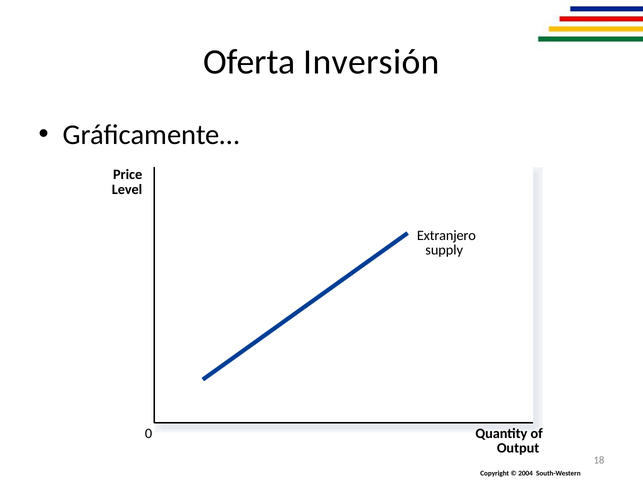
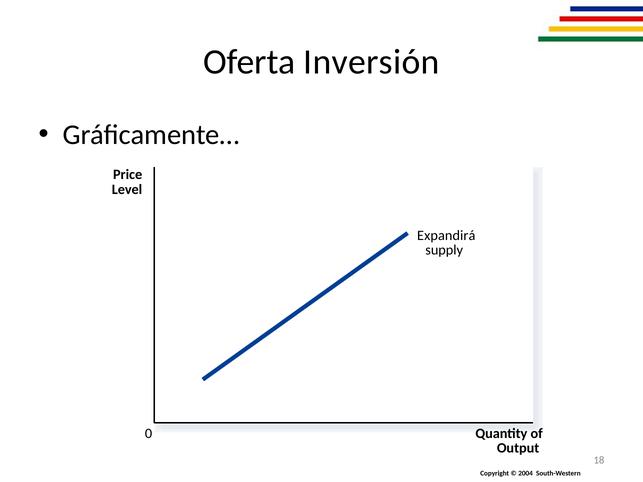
Extranjero: Extranjero -> Expandirá
